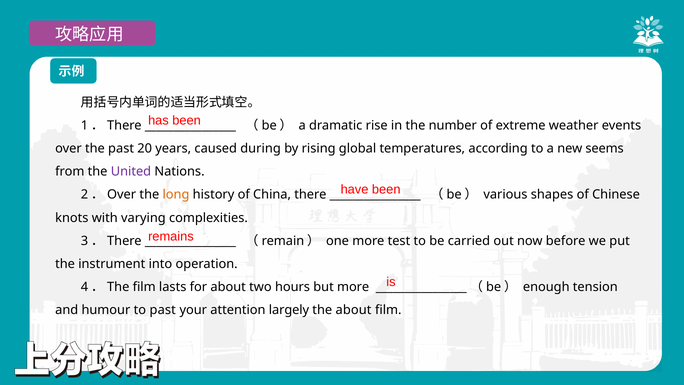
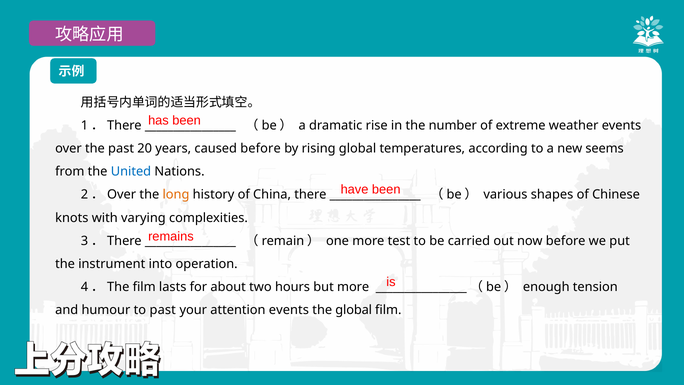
caused during: during -> before
United colour: purple -> blue
attention largely: largely -> events
the about: about -> global
